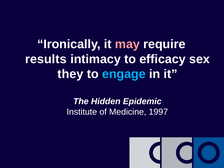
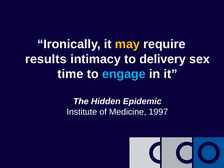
may colour: pink -> yellow
efficacy: efficacy -> delivery
they: they -> time
